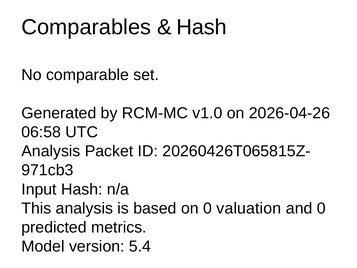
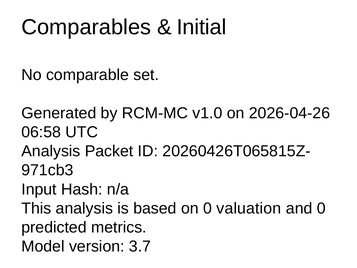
Hash at (202, 27): Hash -> Initial
5.4: 5.4 -> 3.7
